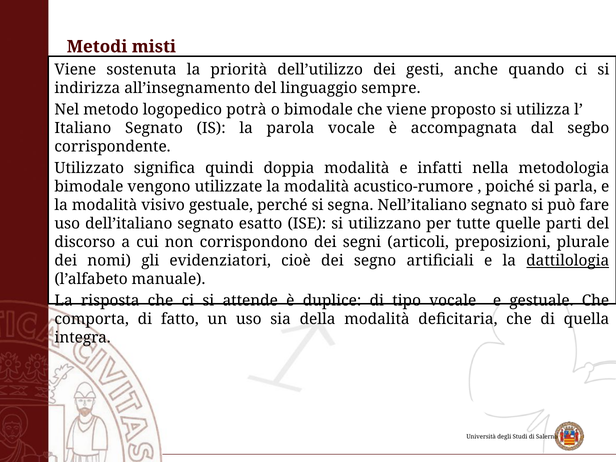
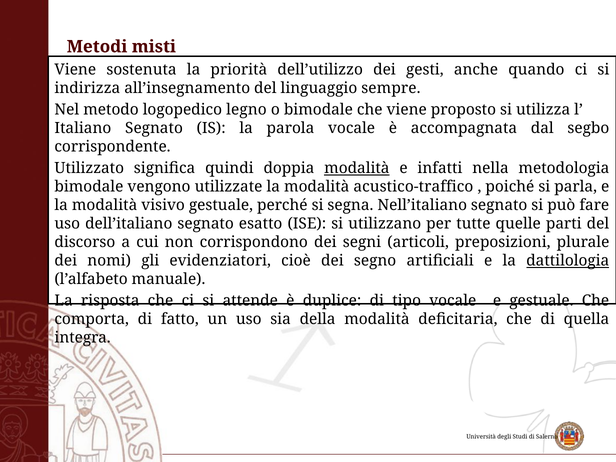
potrà: potrà -> legno
modalità at (357, 168) underline: none -> present
acustico-rumore: acustico-rumore -> acustico-traffico
